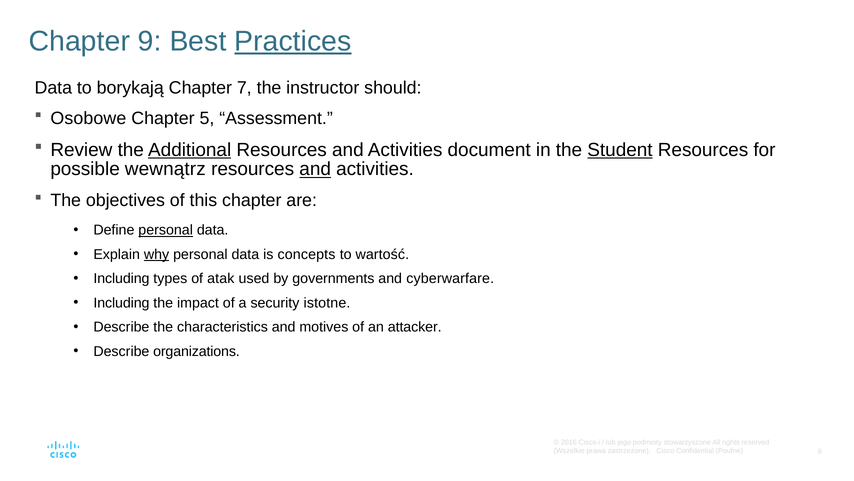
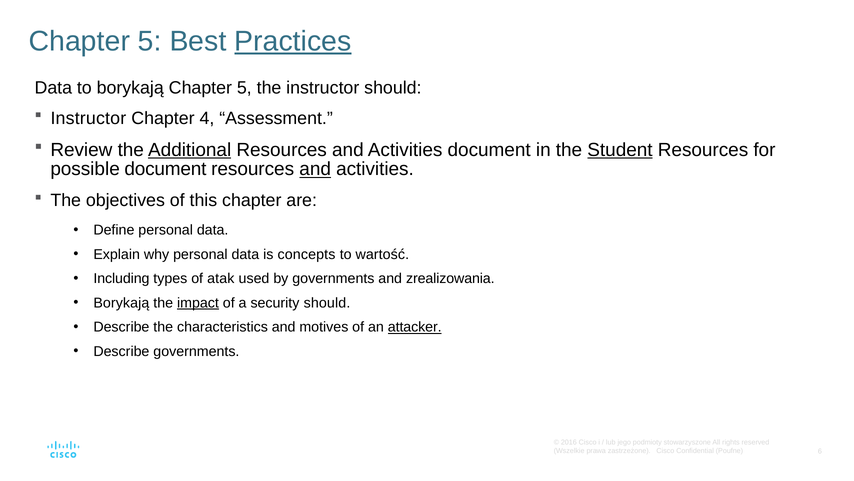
9 at (150, 41): 9 -> 5
7 at (244, 88): 7 -> 5
Osobowe at (88, 118): Osobowe -> Instructor
5: 5 -> 4
possible wewnątrz: wewnątrz -> document
personal at (166, 230) underline: present -> none
why underline: present -> none
cyberwarfare: cyberwarfare -> zrealizowania
Including at (121, 303): Including -> Borykają
impact underline: none -> present
security istotne: istotne -> should
attacker underline: none -> present
Describe organizations: organizations -> governments
